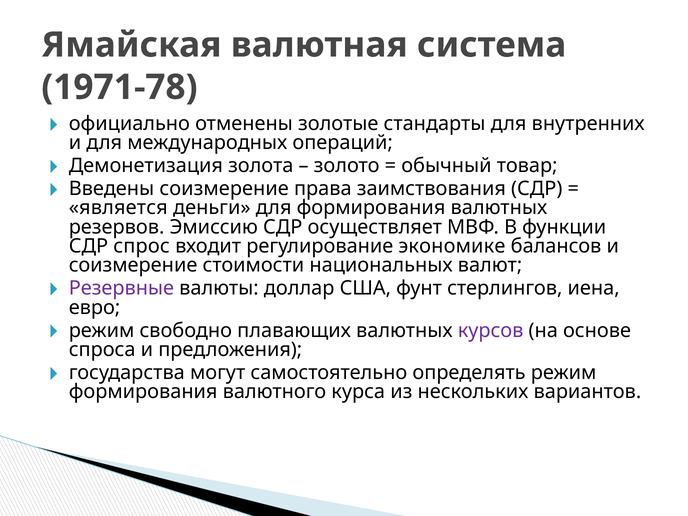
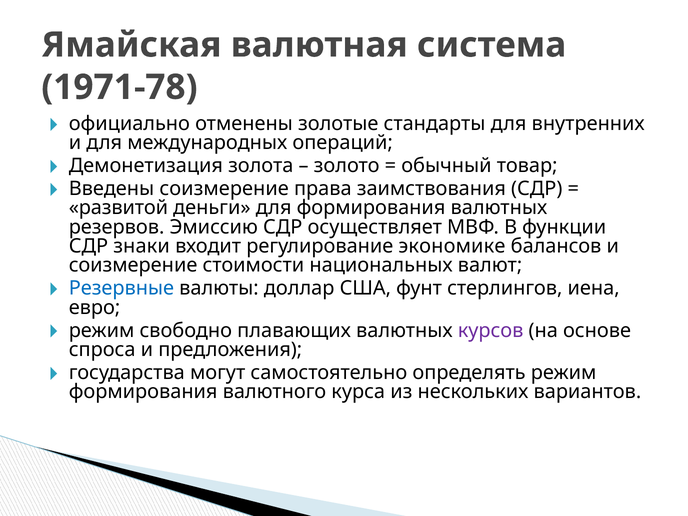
является: является -> развитой
спрос: спрос -> знаки
Резервные colour: purple -> blue
